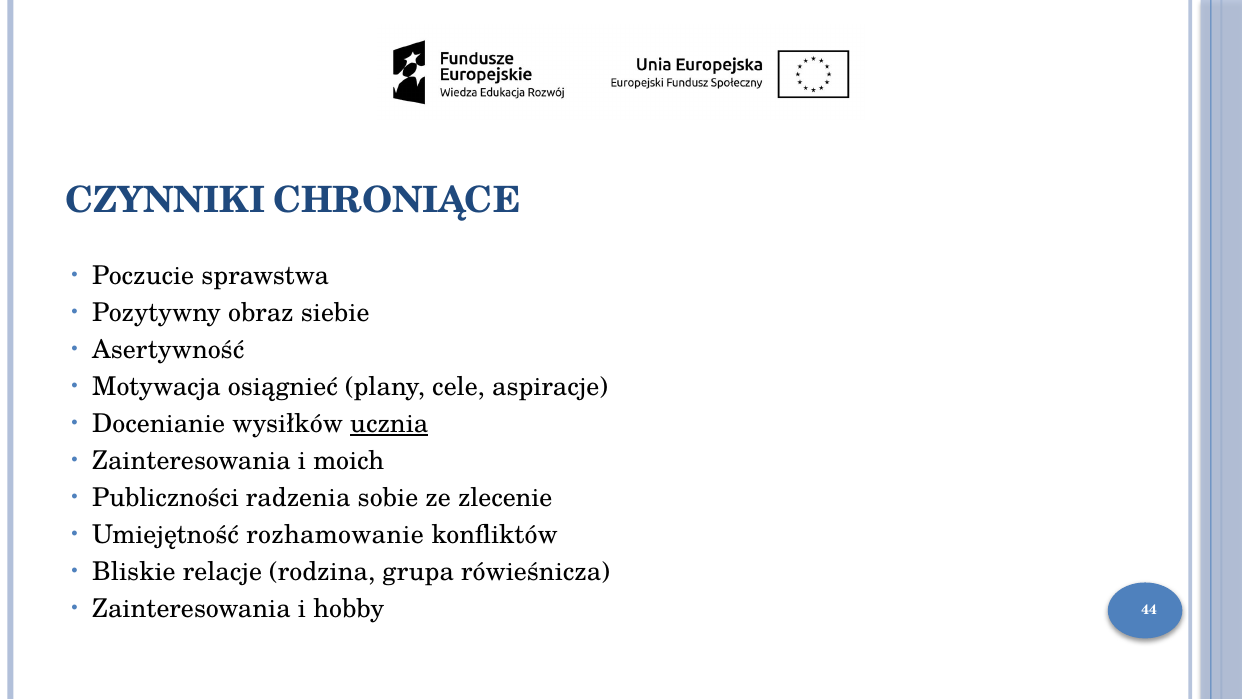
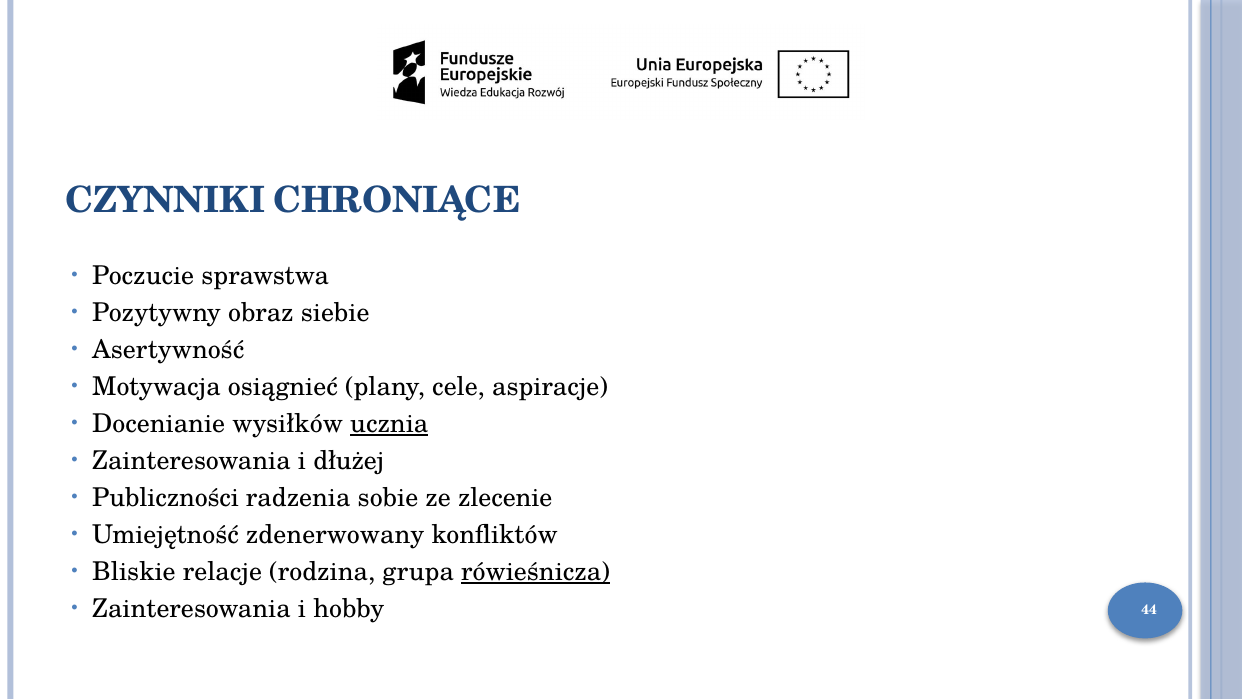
moich: moich -> dłużej
rozhamowanie: rozhamowanie -> zdenerwowany
rówieśnicza underline: none -> present
